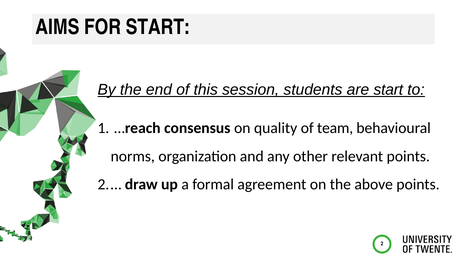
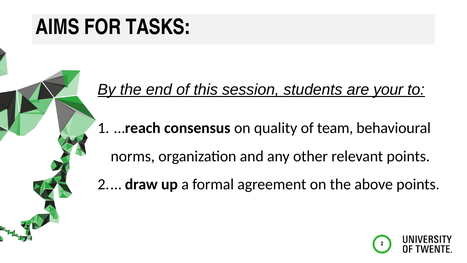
FOR START: START -> TASKS
are start: start -> your
